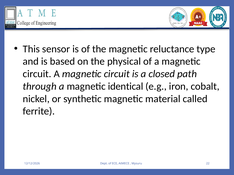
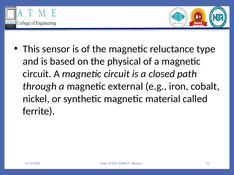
identical: identical -> external
